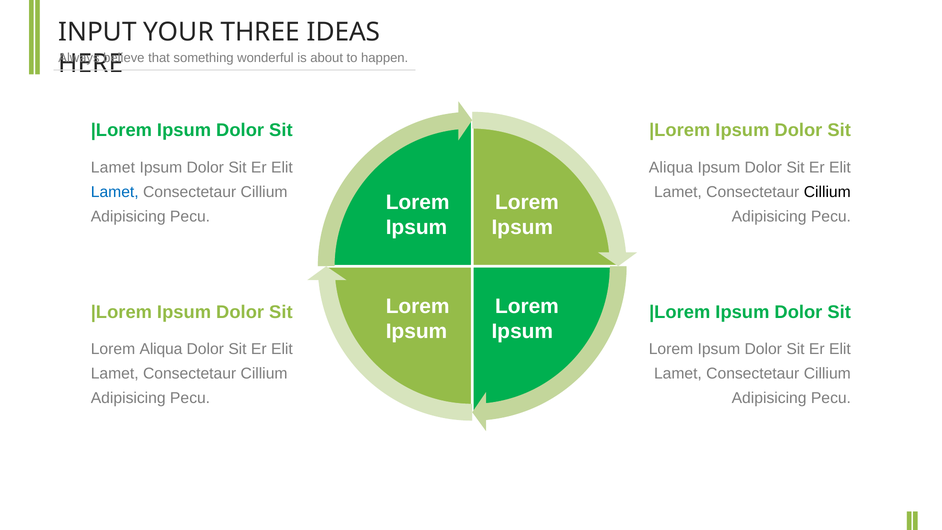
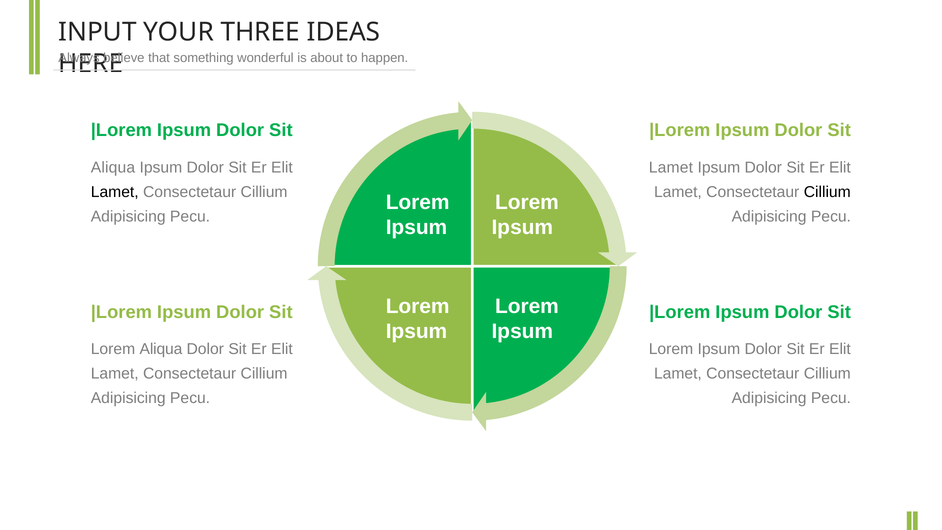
Lamet at (113, 167): Lamet -> Aliqua
Aliqua at (671, 167): Aliqua -> Lamet
Lamet at (115, 192) colour: blue -> black
